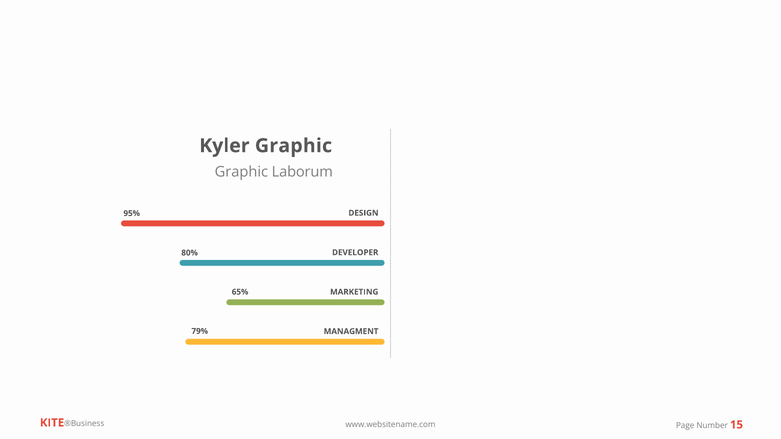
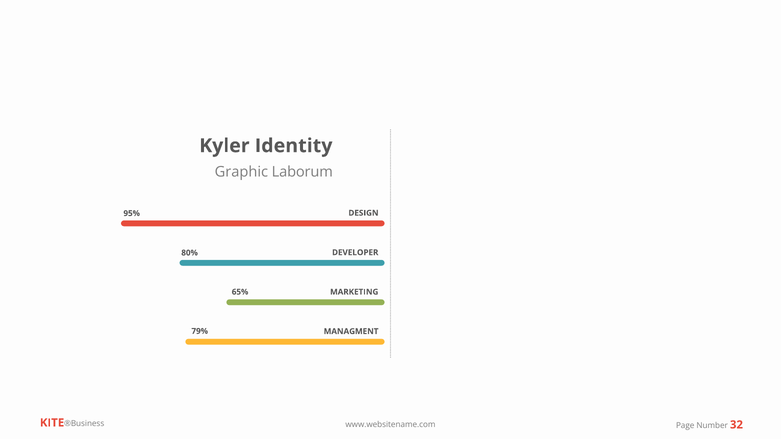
Kyler Graphic: Graphic -> Identity
15: 15 -> 32
